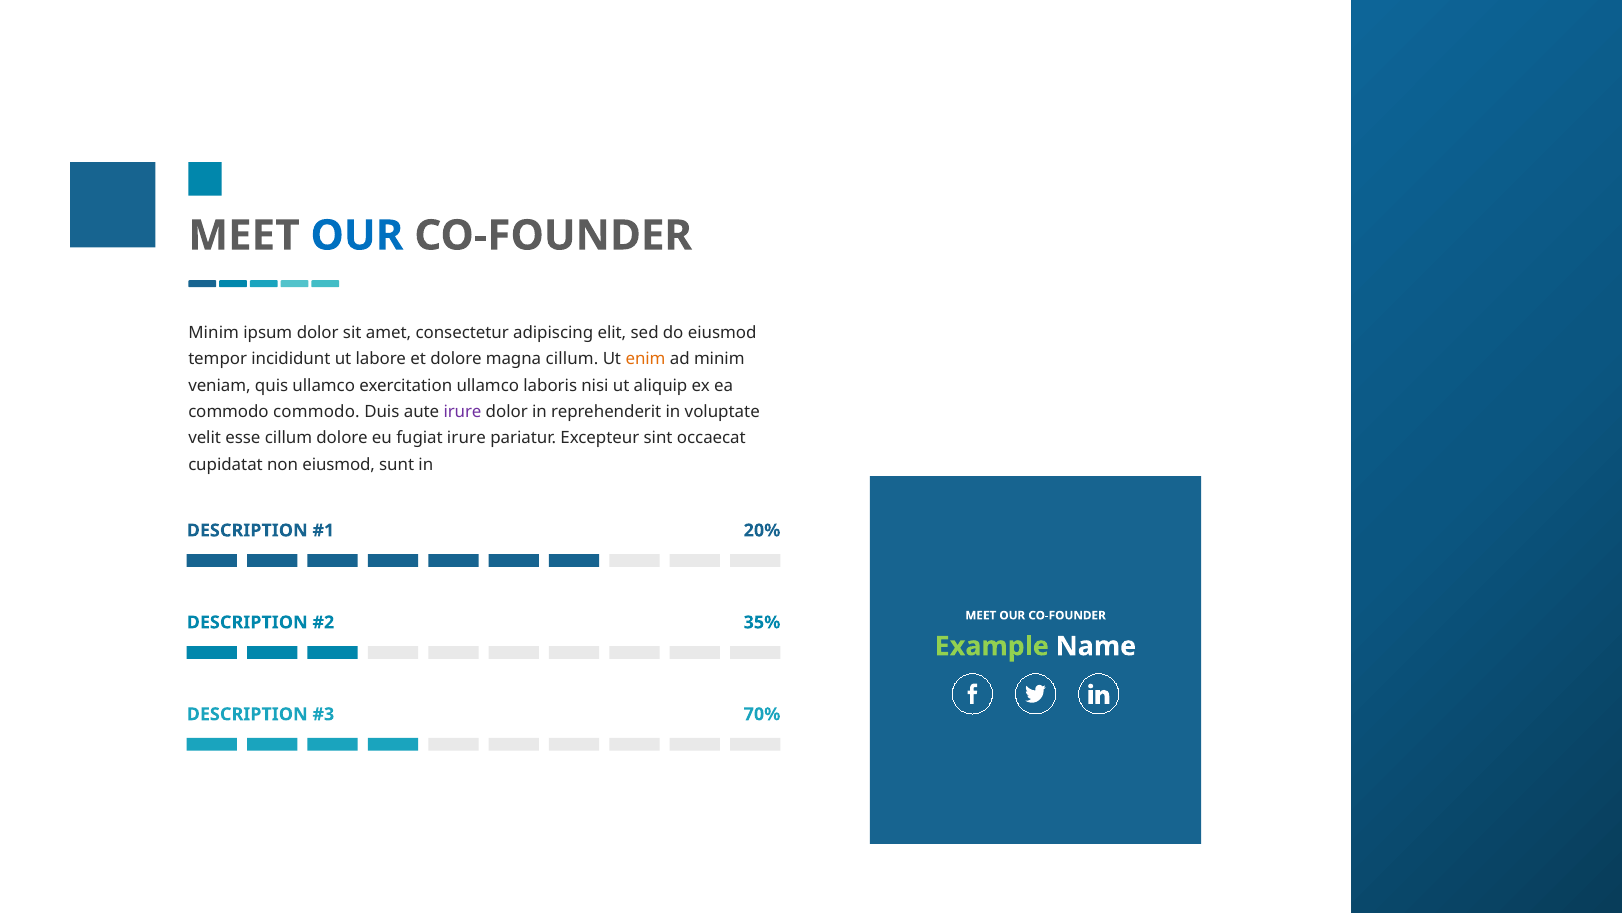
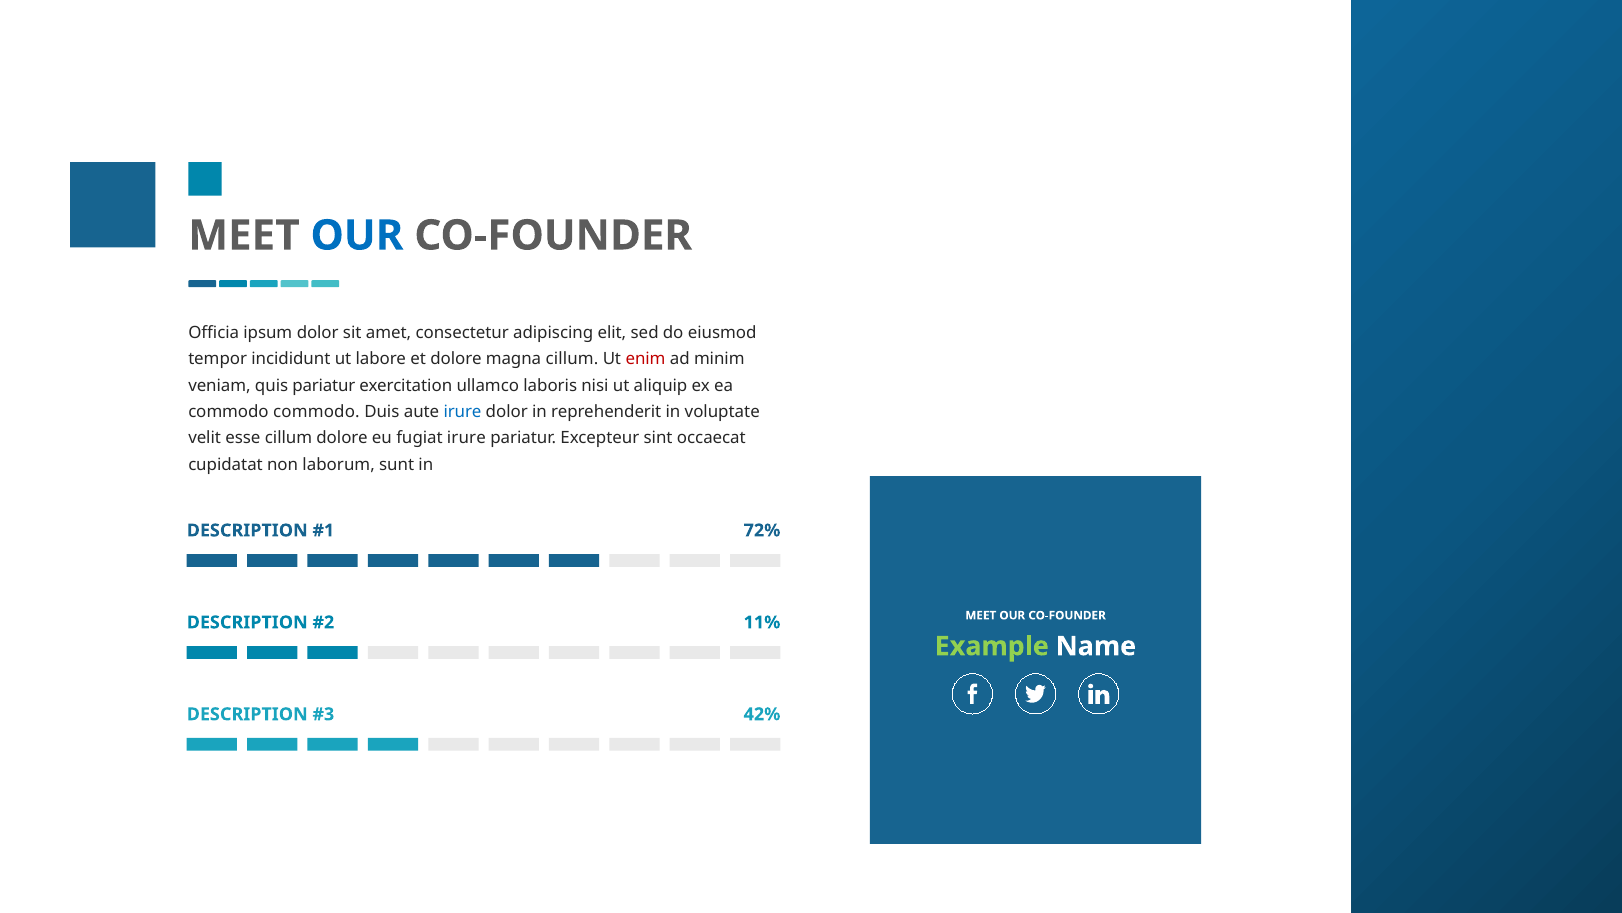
Minim at (214, 332): Minim -> Officia
enim colour: orange -> red
quis ullamco: ullamco -> pariatur
irure at (462, 412) colour: purple -> blue
non eiusmod: eiusmod -> laborum
20%: 20% -> 72%
35%: 35% -> 11%
70%: 70% -> 42%
